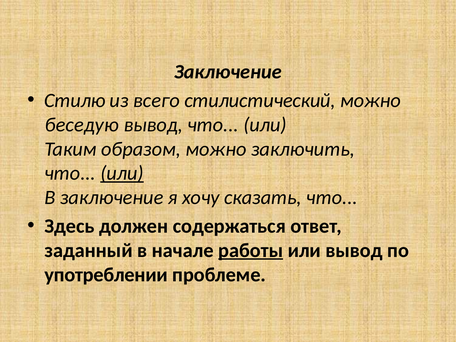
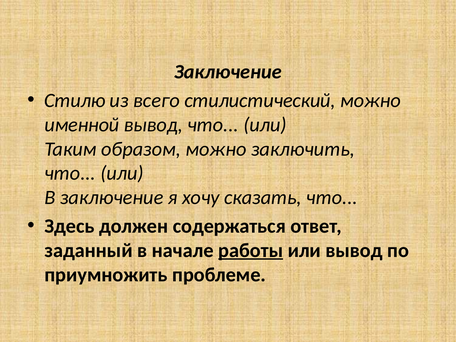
беседую: беседую -> именной
или at (122, 173) underline: present -> none
употреблении: употреблении -> приумножить
